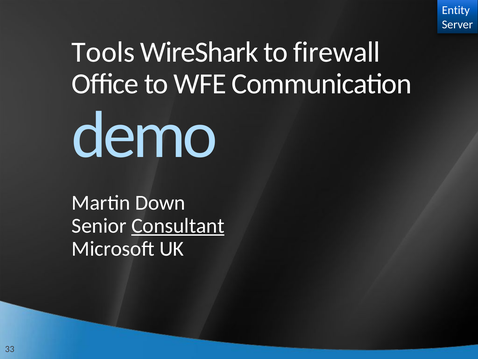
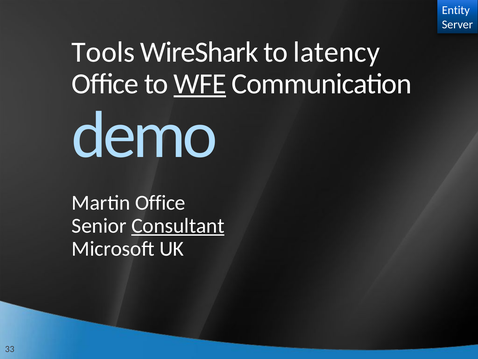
firewall: firewall -> latency
WFE underline: none -> present
Martin Down: Down -> Office
